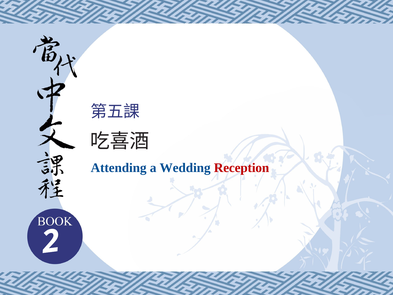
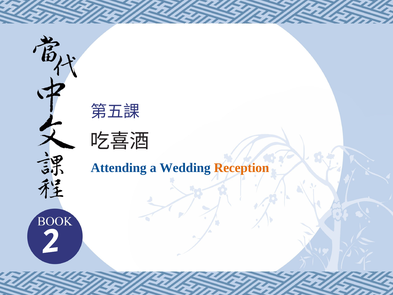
Reception colour: red -> orange
